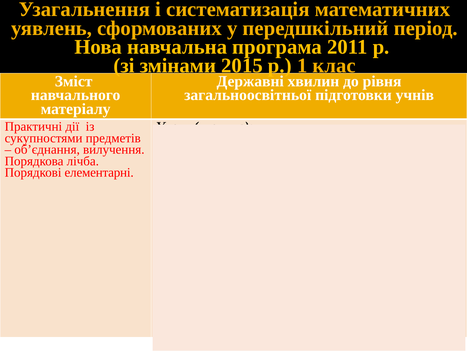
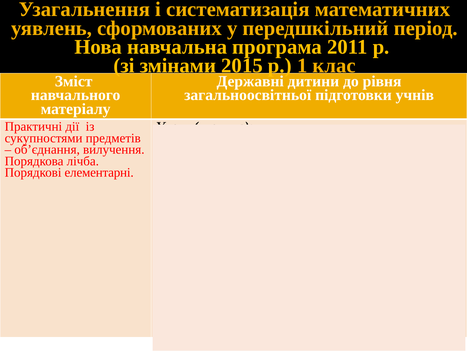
хвилин: хвилин -> дитини
